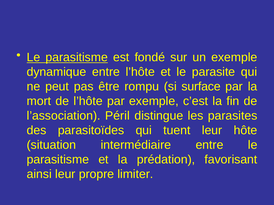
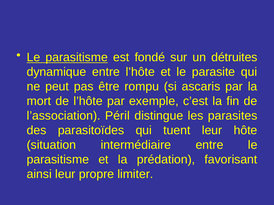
un exemple: exemple -> détruites
surface: surface -> ascaris
